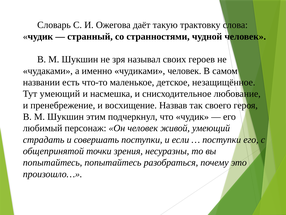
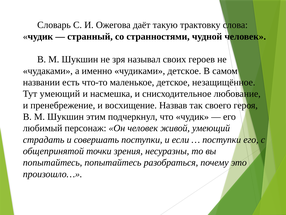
чудиками человек: человек -> детское
